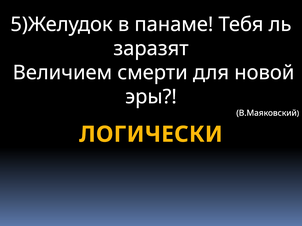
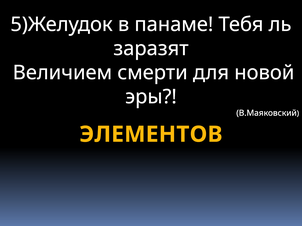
ЛОГИЧЕСКИ: ЛОГИЧЕСКИ -> ЭЛЕМЕНТОВ
